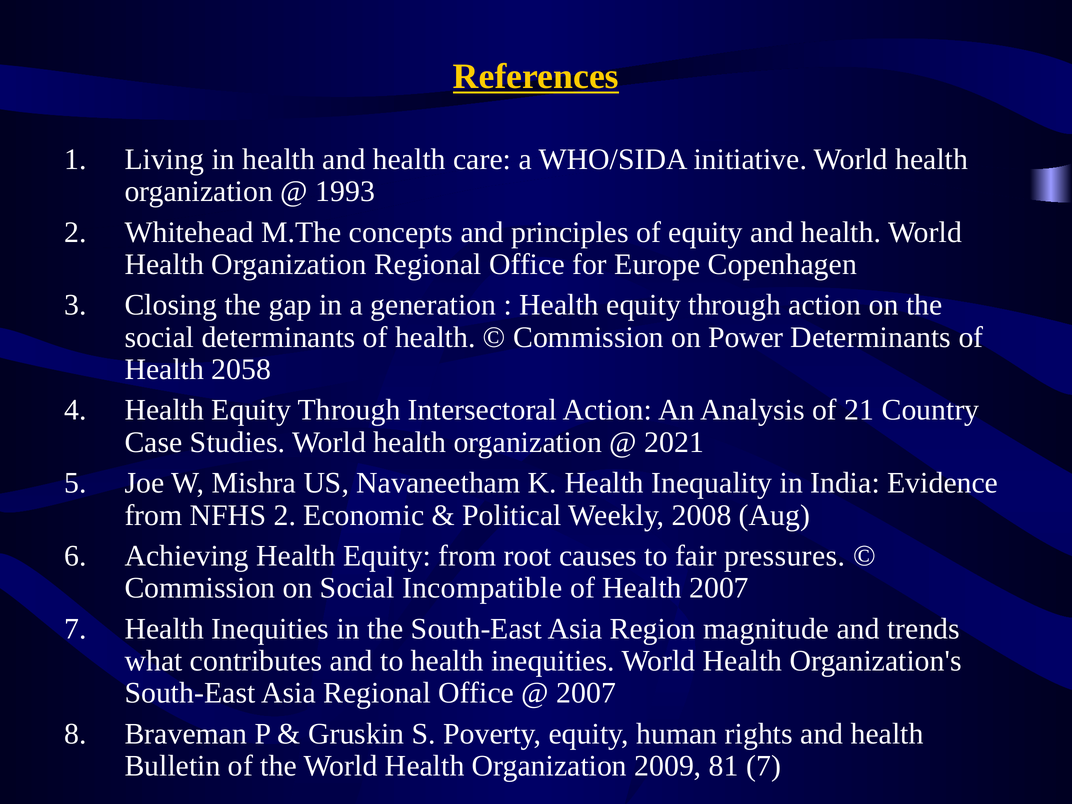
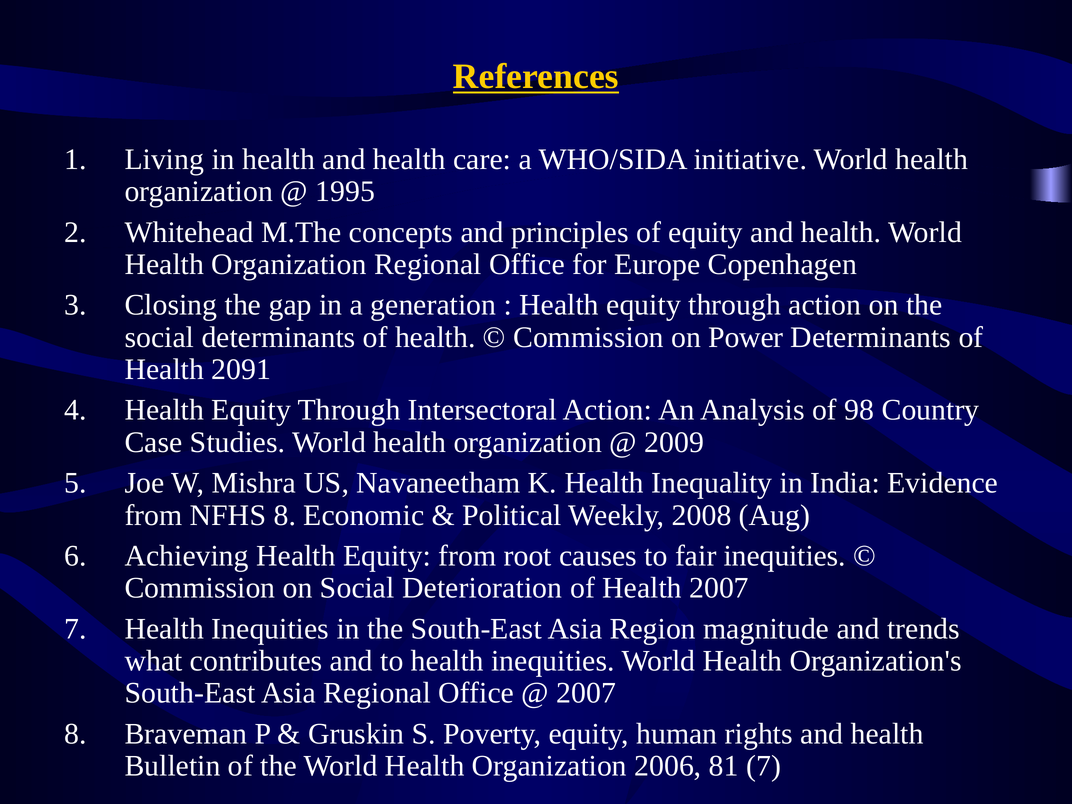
1993: 1993 -> 1995
2058: 2058 -> 2091
21: 21 -> 98
2021: 2021 -> 2009
NFHS 2: 2 -> 8
fair pressures: pressures -> inequities
Incompatible: Incompatible -> Deterioration
2009: 2009 -> 2006
